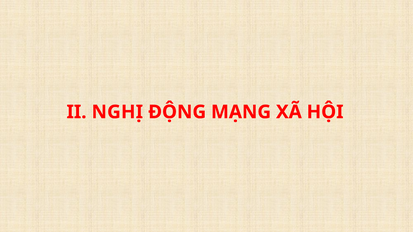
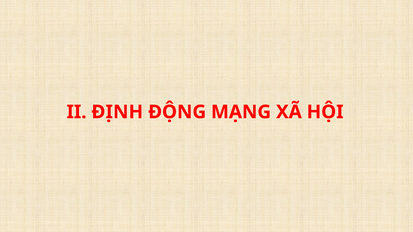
NGHỊ: NGHỊ -> ĐỊNH
